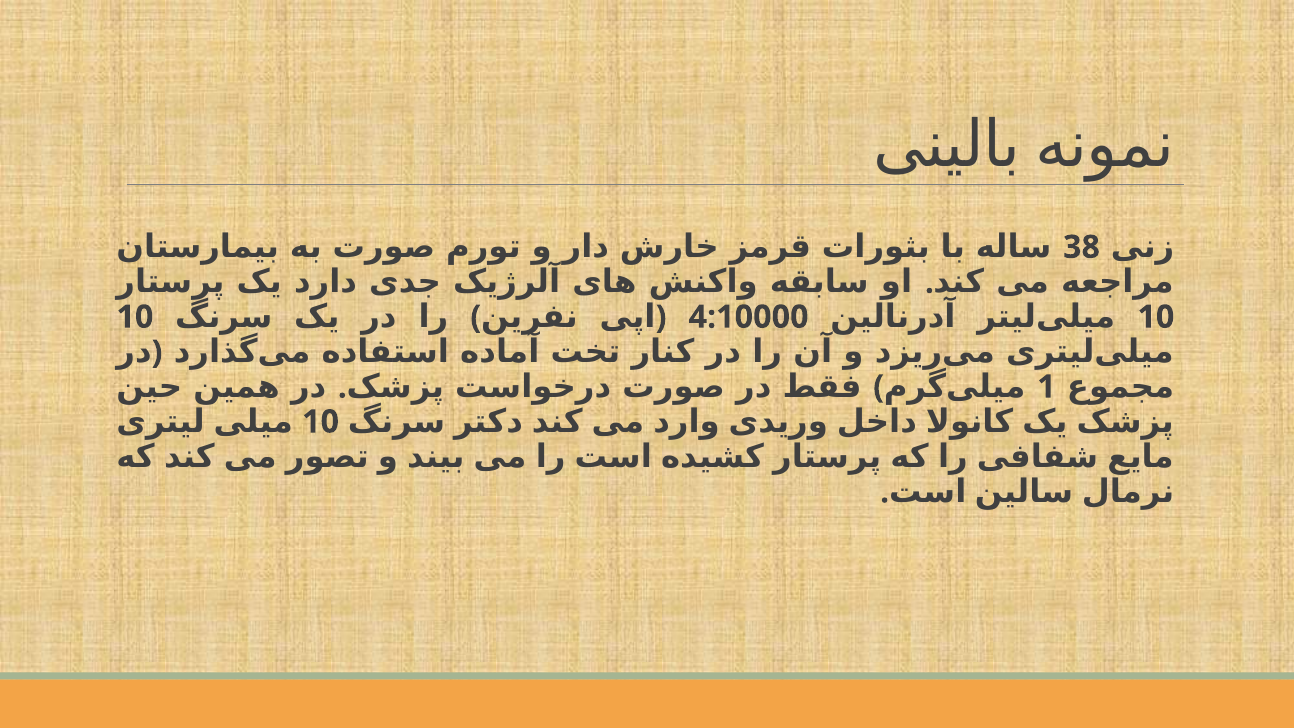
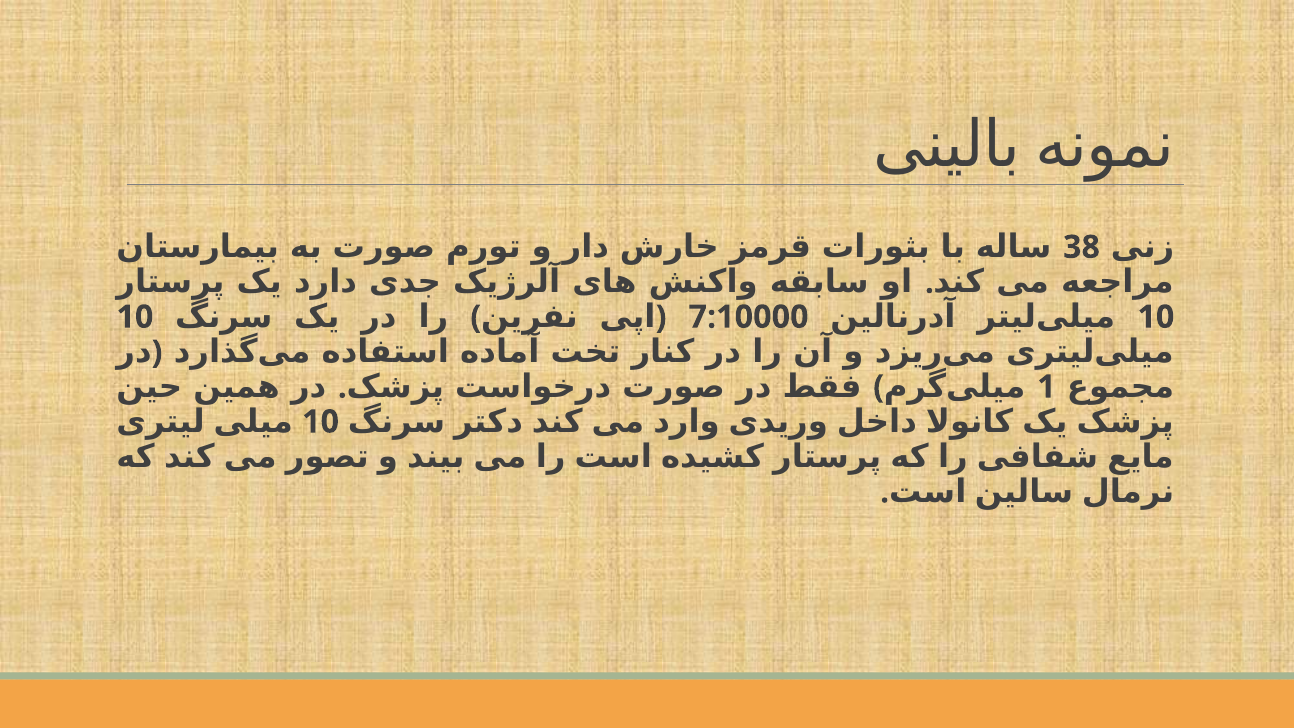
4:10000: 4:10000 -> 7:10000
